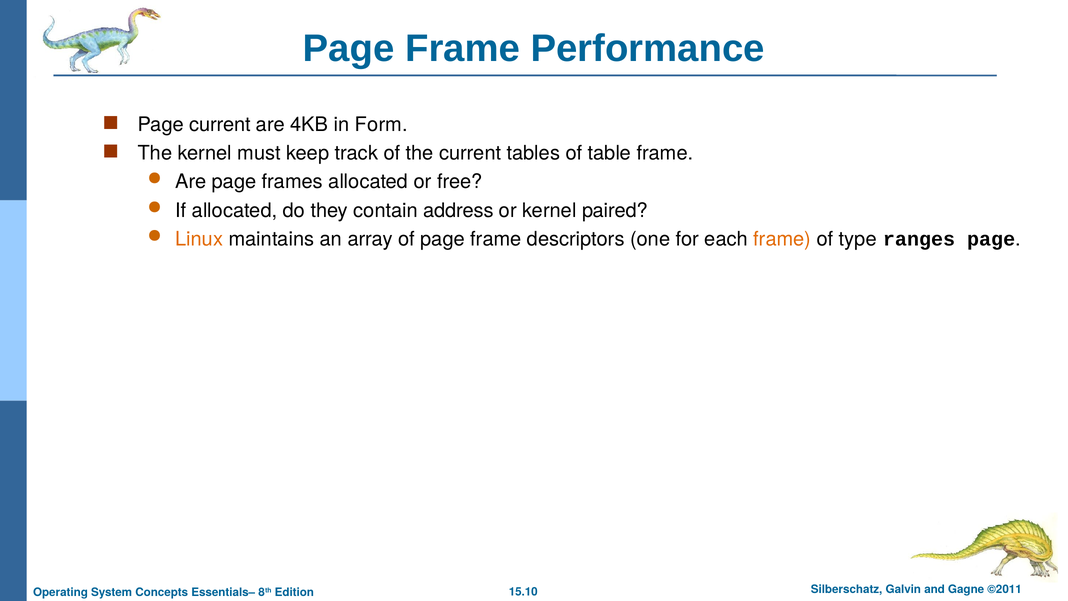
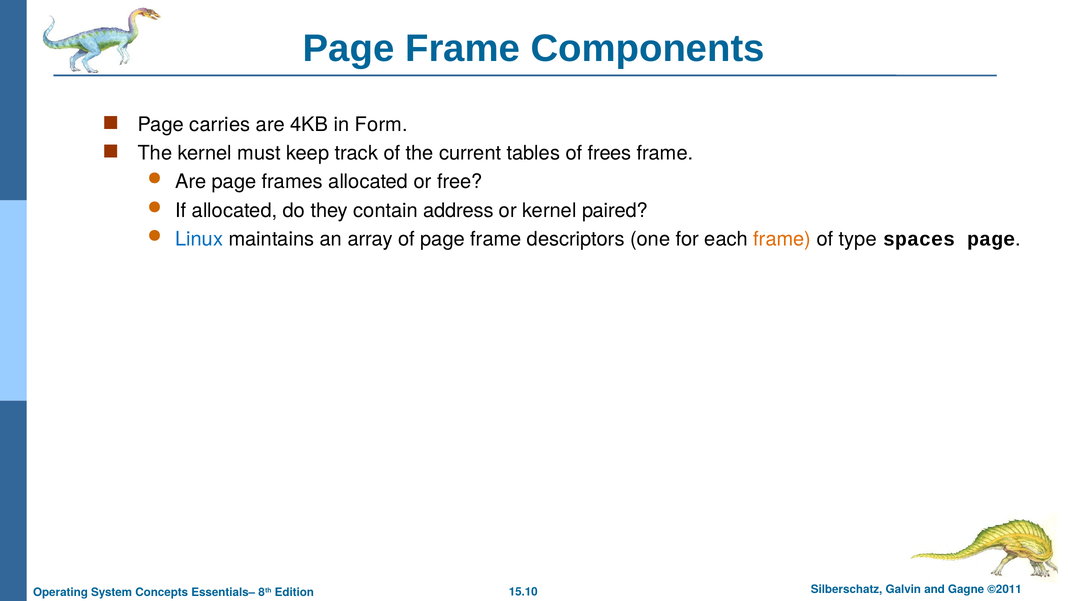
Performance: Performance -> Components
Page current: current -> carries
table: table -> frees
Linux colour: orange -> blue
ranges: ranges -> spaces
